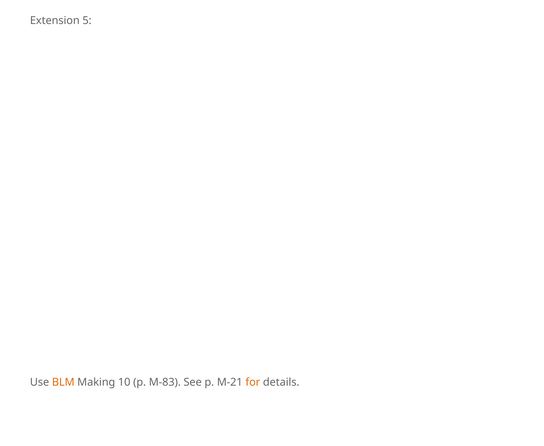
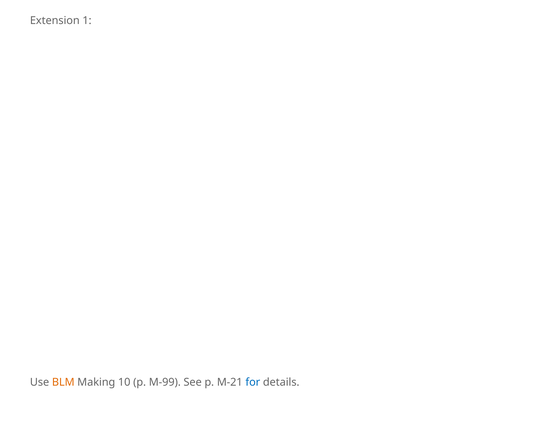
5: 5 -> 1
M-83: M-83 -> M-99
for colour: orange -> blue
